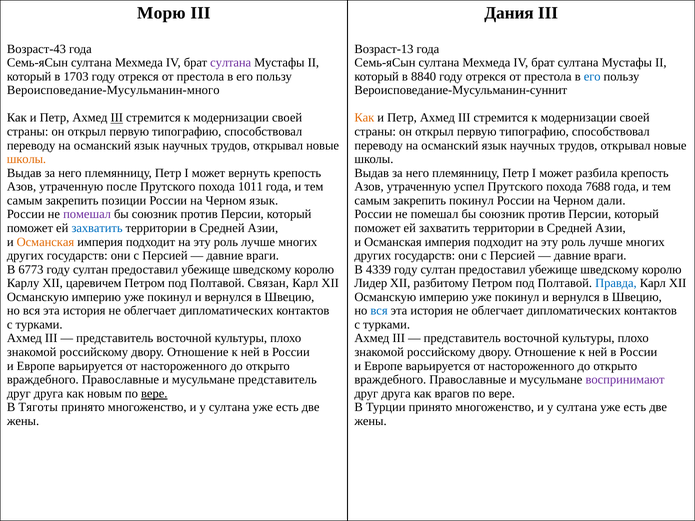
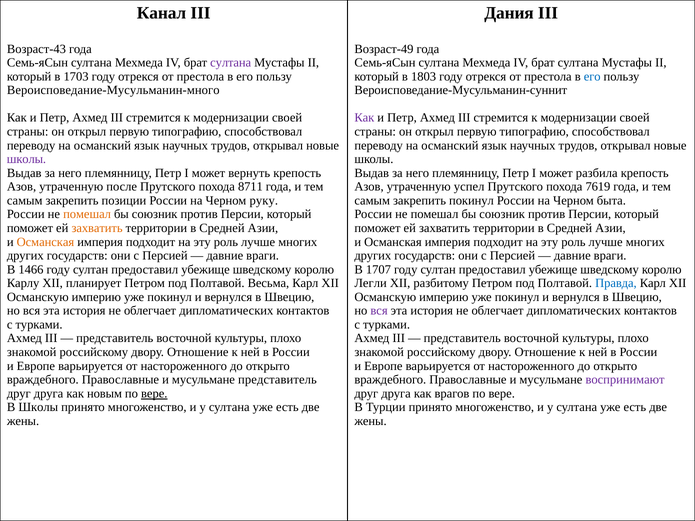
Морю: Морю -> Канал
Возраст-13: Возраст-13 -> Возраст-49
8840: 8840 -> 1803
III at (117, 118) underline: present -> none
Как at (364, 118) colour: orange -> purple
школы at (26, 159) colour: orange -> purple
1011: 1011 -> 8711
7688: 7688 -> 7619
Черном язык: язык -> руку
дали: дали -> быта
помешал at (87, 214) colour: purple -> orange
захватить at (97, 228) colour: blue -> orange
6773: 6773 -> 1466
4339: 4339 -> 1707
царевичем: царевичем -> планирует
Связан: Связан -> Весьма
Лидер: Лидер -> Легли
вся at (379, 311) colour: blue -> purple
В Тяготы: Тяготы -> Школы
